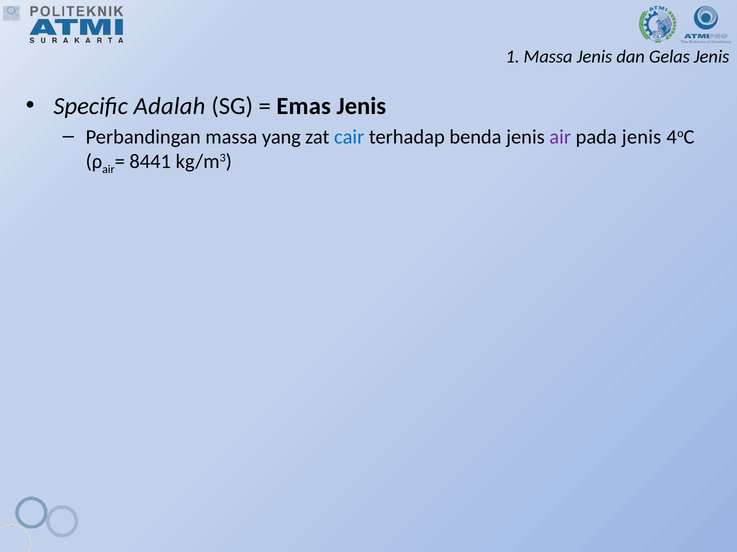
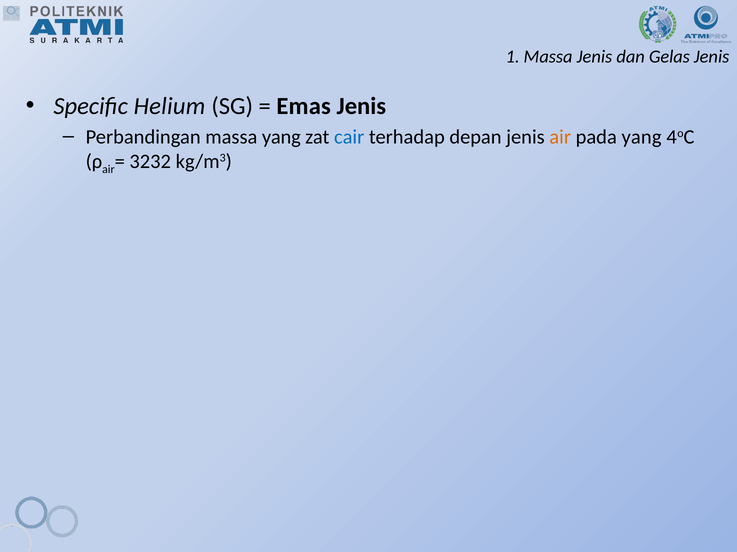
Adalah: Adalah -> Helium
benda: benda -> depan
air at (560, 137) colour: purple -> orange
pada jenis: jenis -> yang
8441: 8441 -> 3232
